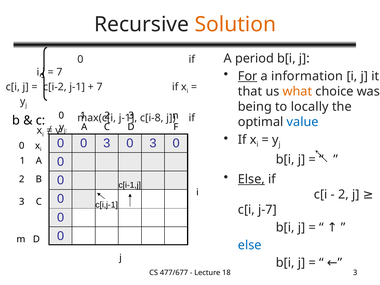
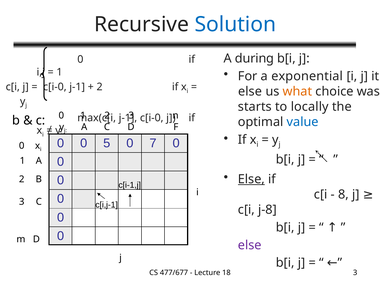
Solution colour: orange -> blue
period: period -> during
7 at (59, 72): 7 -> 1
For underline: present -> none
information: information -> exponential
c[i-2 at (55, 87): c[i-2 -> c[i-0
7 at (100, 87): 7 -> 2
that at (250, 91): that -> else
being: being -> starts
c[i-8 at (152, 118): c[i-8 -> c[i-0
0 0 3: 3 -> 5
3 at (153, 143): 3 -> 7
2 at (343, 194): 2 -> 8
j-7: j-7 -> j-8
else at (250, 245) colour: blue -> purple
